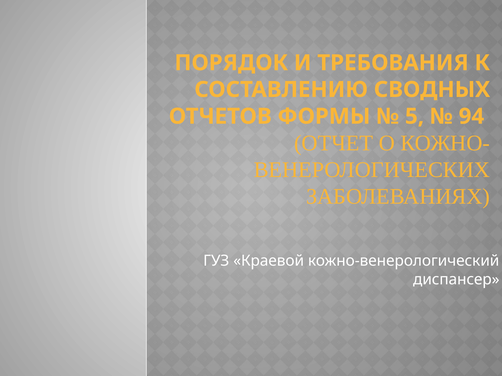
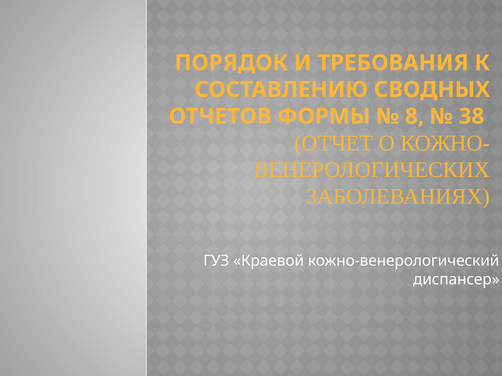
5: 5 -> 8
94: 94 -> 38
